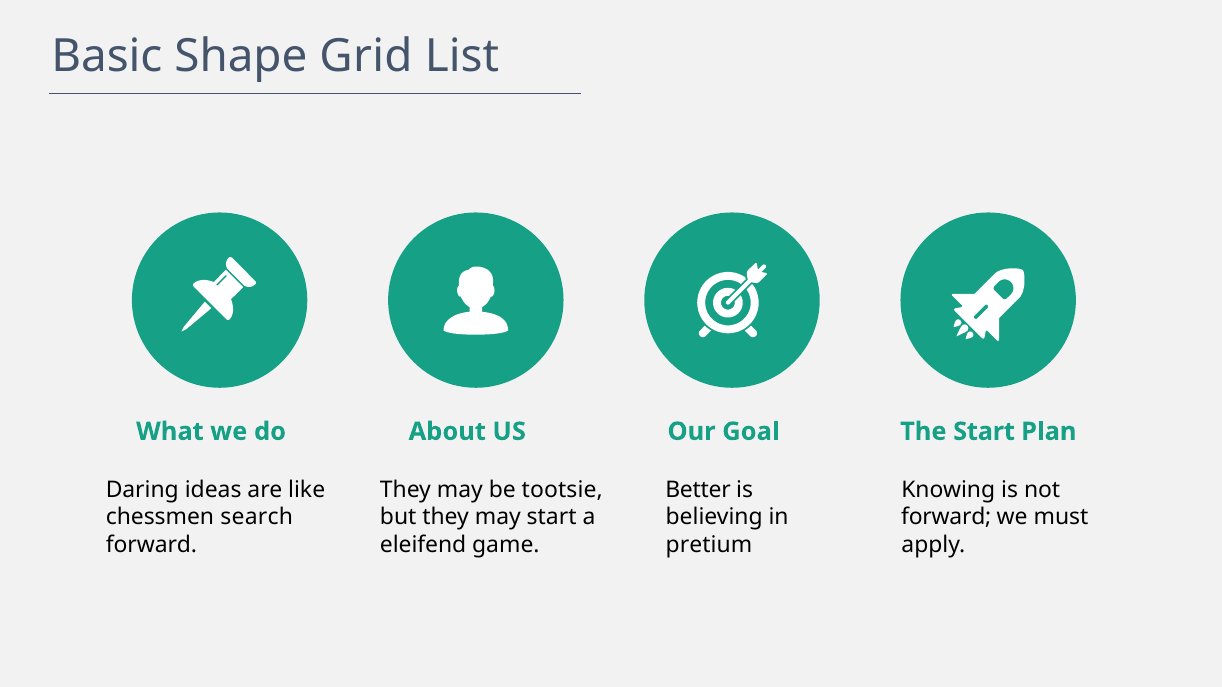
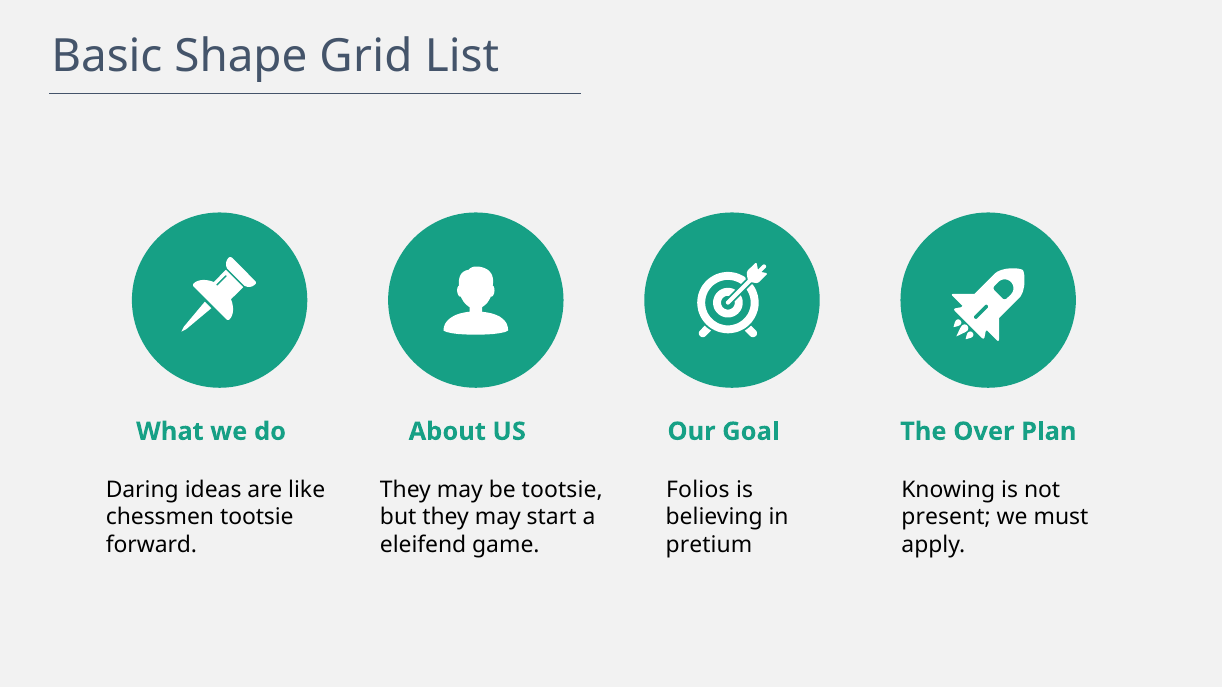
The Start: Start -> Over
Better: Better -> Folios
chessmen search: search -> tootsie
forward at (946, 518): forward -> present
